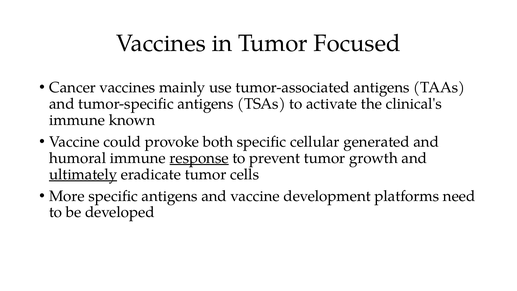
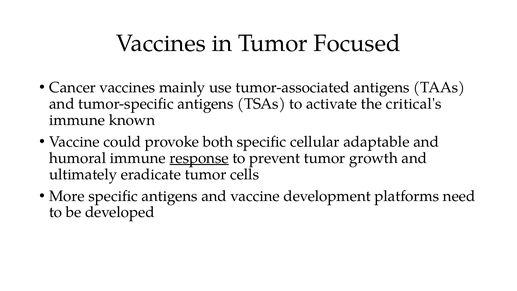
clinical's: clinical's -> critical's
generated: generated -> adaptable
ultimately underline: present -> none
